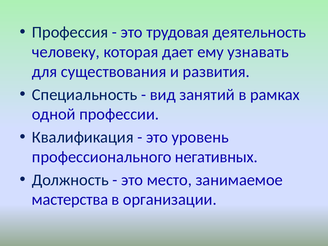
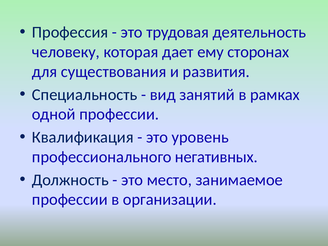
узнавать: узнавать -> сторонах
мастерства at (70, 200): мастерства -> профессии
